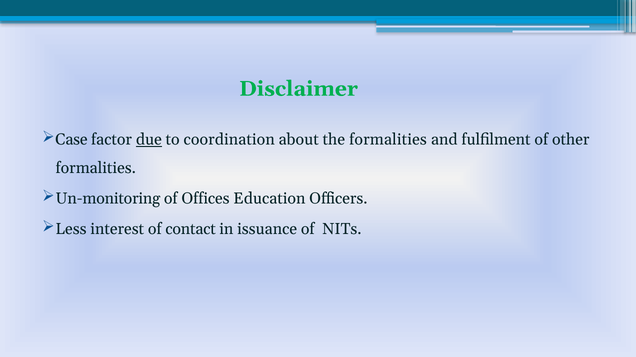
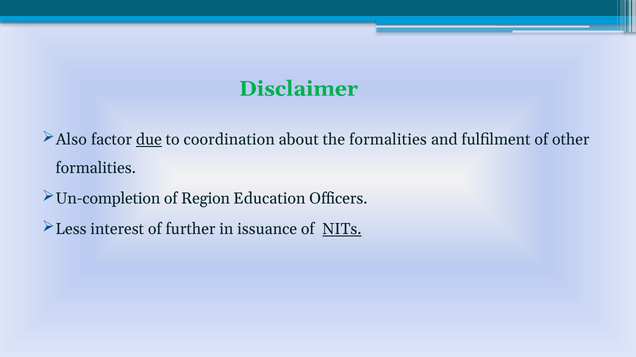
Case: Case -> Also
Un-monitoring: Un-monitoring -> Un-completion
Offices: Offices -> Region
contact: contact -> further
NITs underline: none -> present
